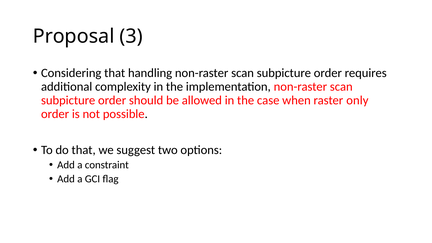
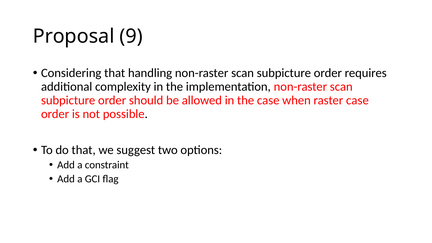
3: 3 -> 9
raster only: only -> case
